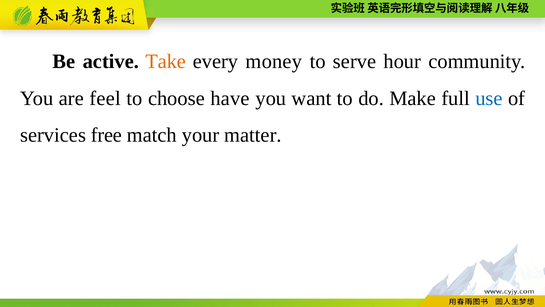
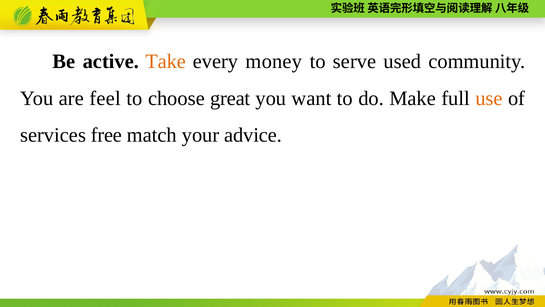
hour: hour -> used
have: have -> great
use colour: blue -> orange
matter: matter -> advice
